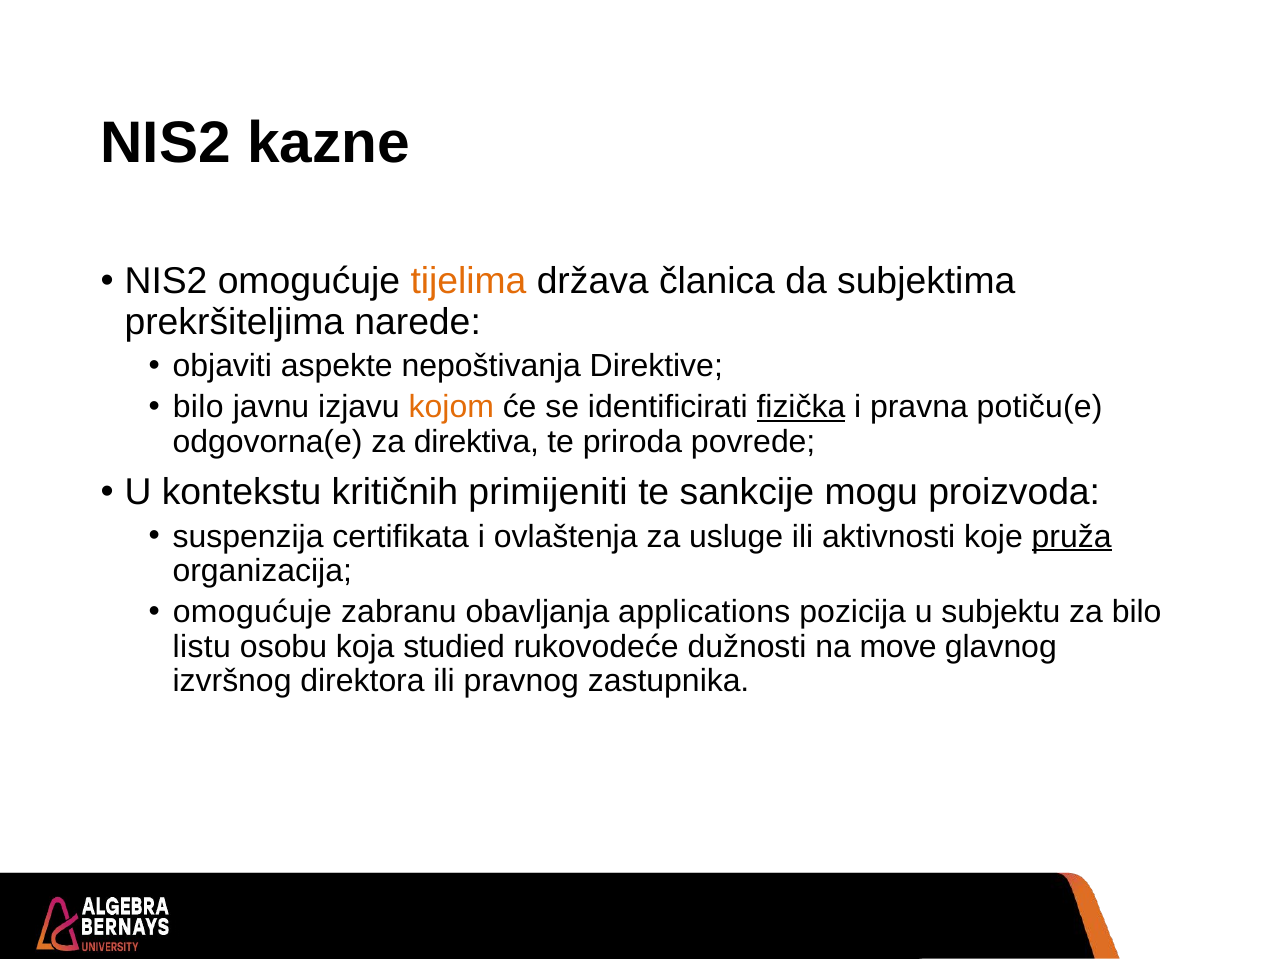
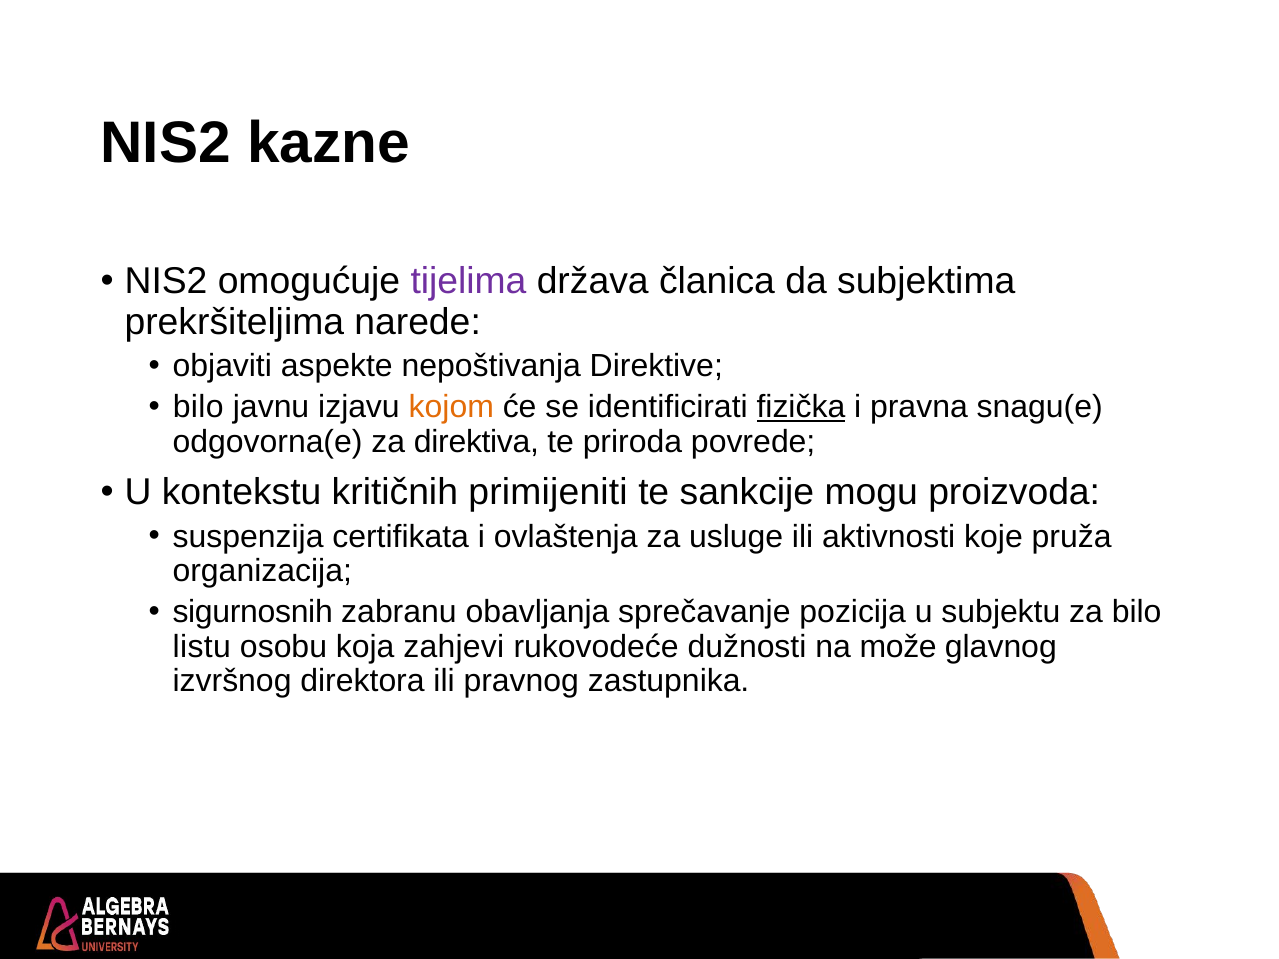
tijelima colour: orange -> purple
potiču(e: potiču(e -> snagu(e
pruža underline: present -> none
omogućuje at (252, 612): omogućuje -> sigurnosnih
applications: applications -> sprečavanje
studied: studied -> zahjevi
move: move -> može
